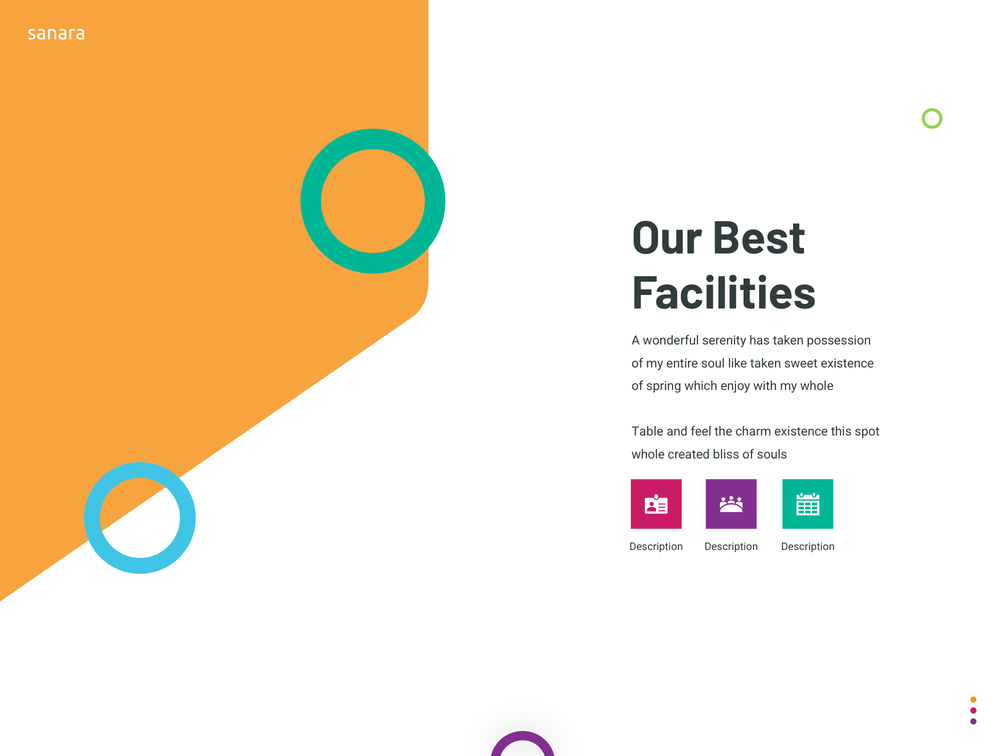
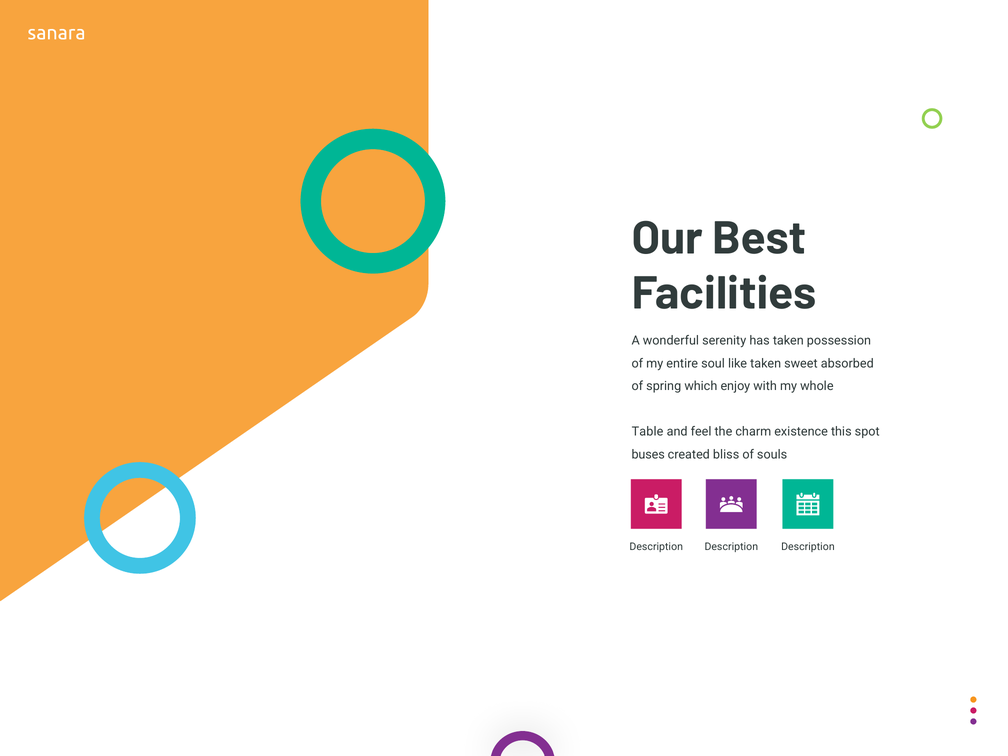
sweet existence: existence -> absorbed
whole at (648, 454): whole -> buses
